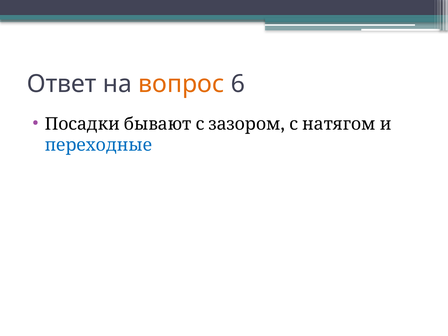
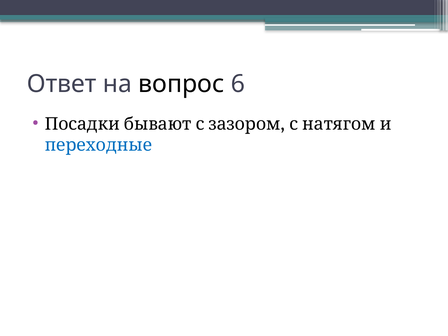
вопрос colour: orange -> black
